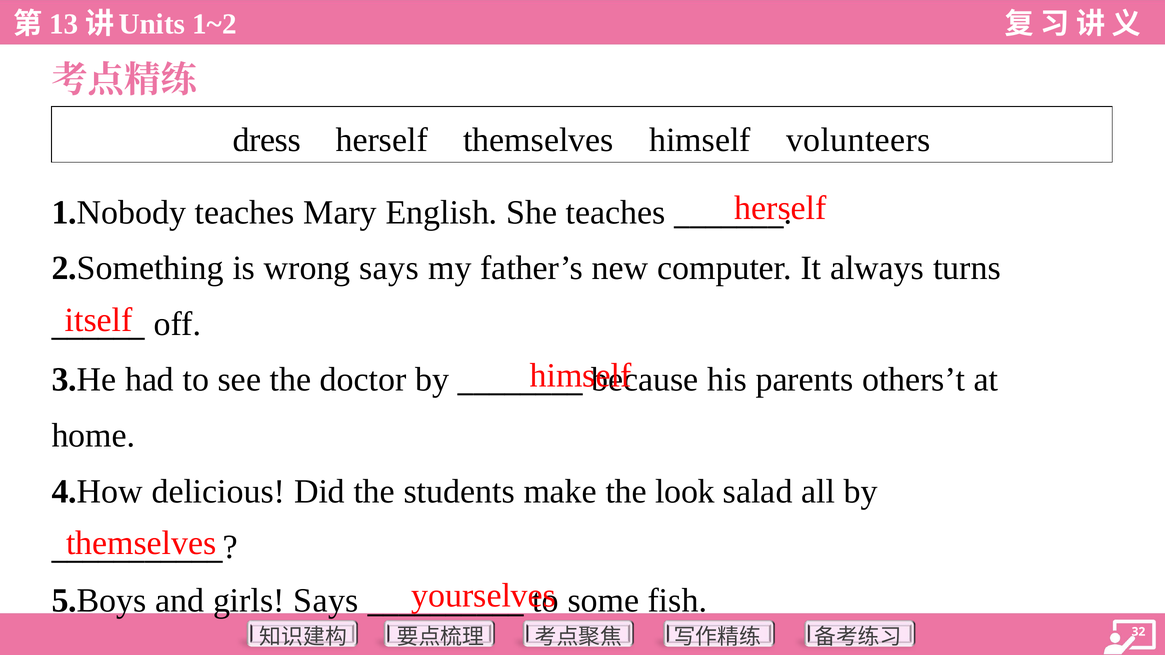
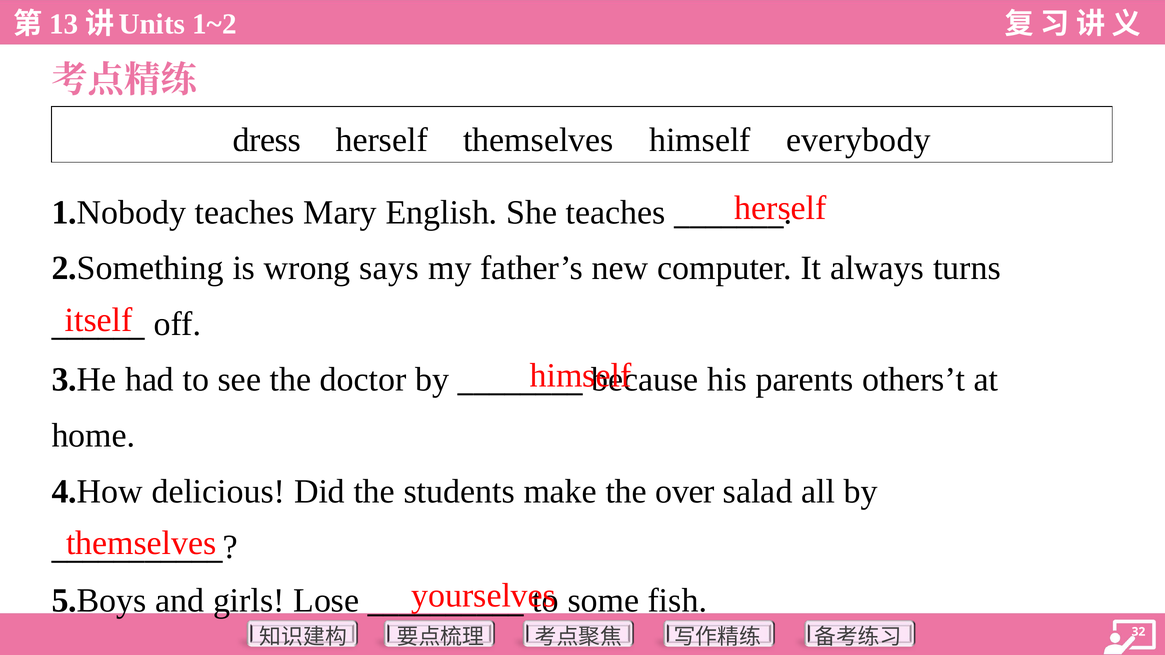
volunteers: volunteers -> everybody
look: look -> over
girls Says: Says -> Lose
